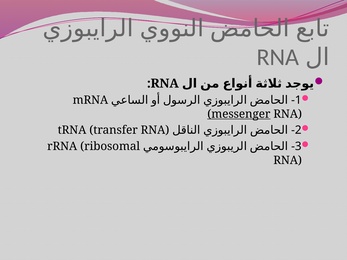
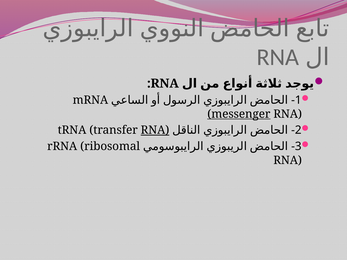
RNA at (155, 130) underline: none -> present
